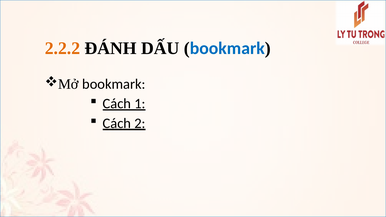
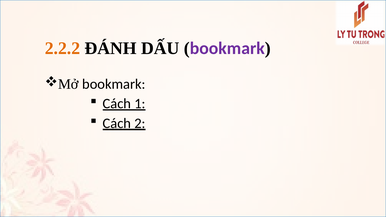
bookmark at (227, 48) colour: blue -> purple
